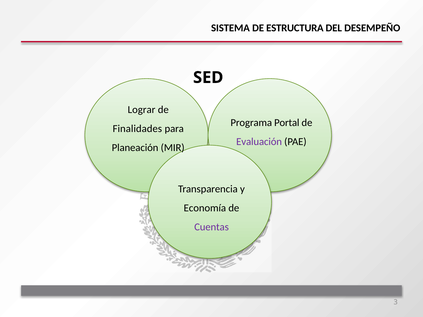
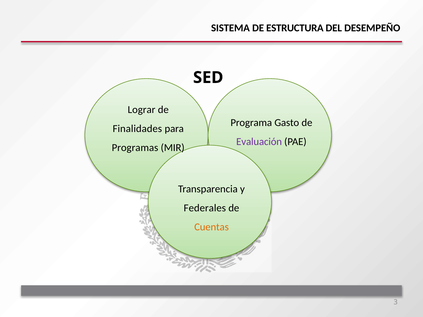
Portal: Portal -> Gasto
Planeación: Planeación -> Programas
Economía: Economía -> Federales
Cuentas colour: purple -> orange
